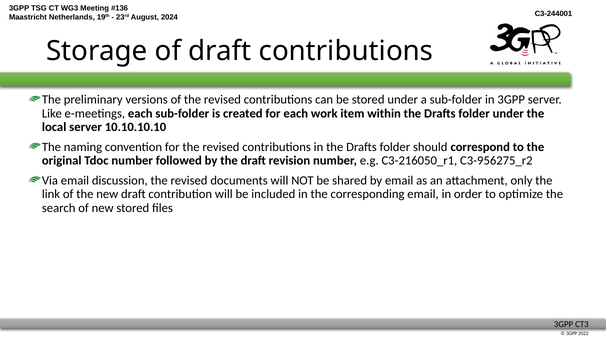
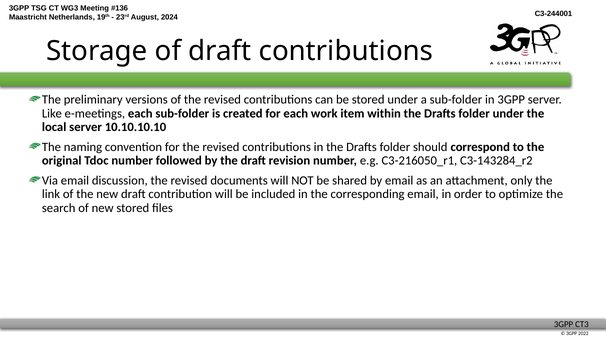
C3-956275_r2: C3-956275_r2 -> C3-143284_r2
